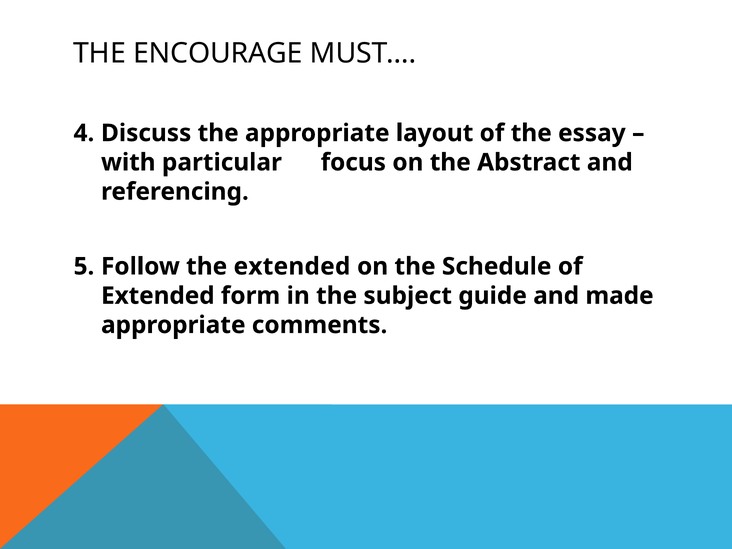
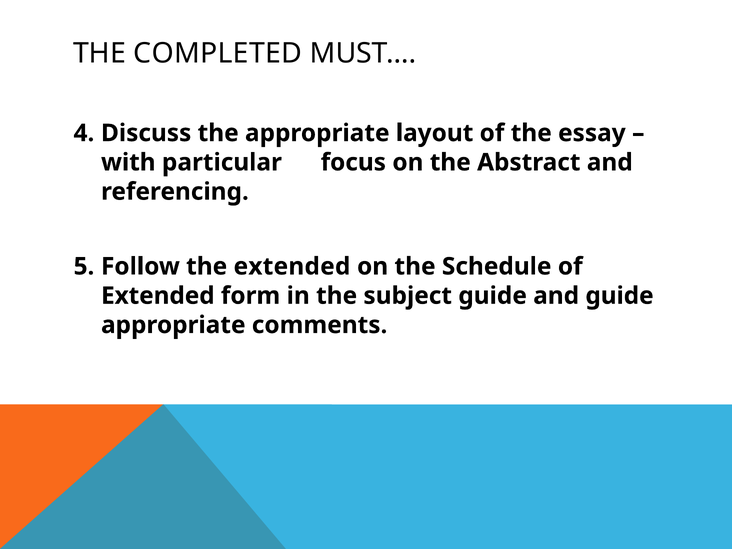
ENCOURAGE: ENCOURAGE -> COMPLETED
and made: made -> guide
